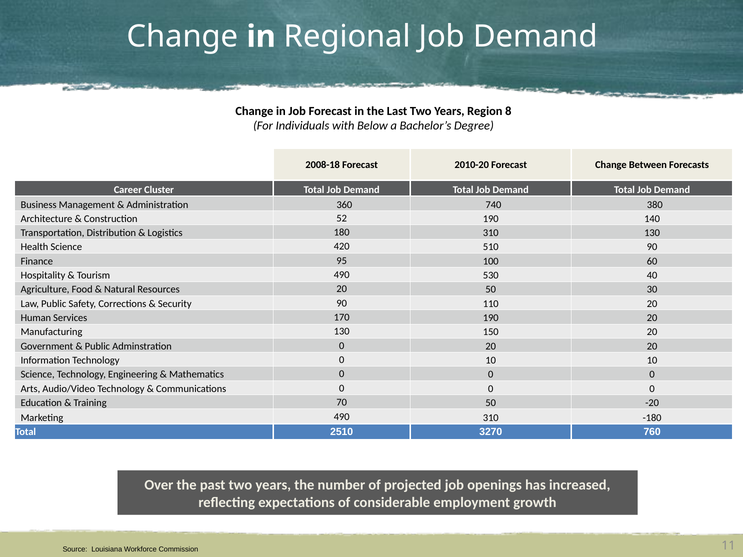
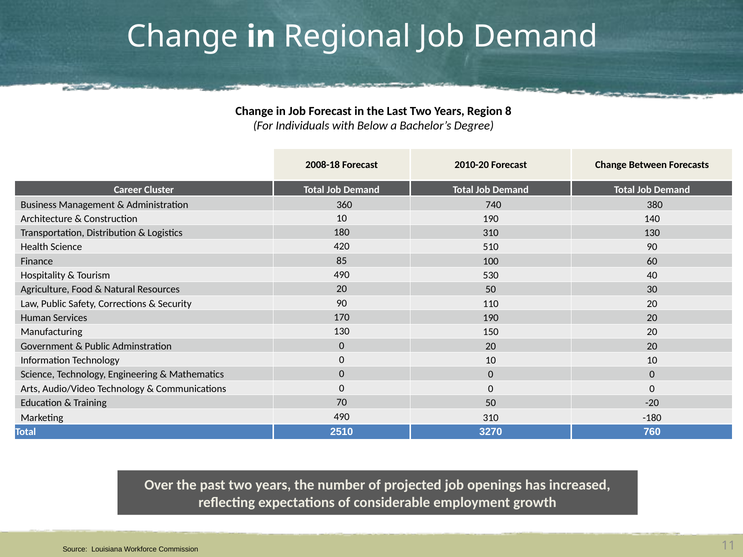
Construction 52: 52 -> 10
95: 95 -> 85
